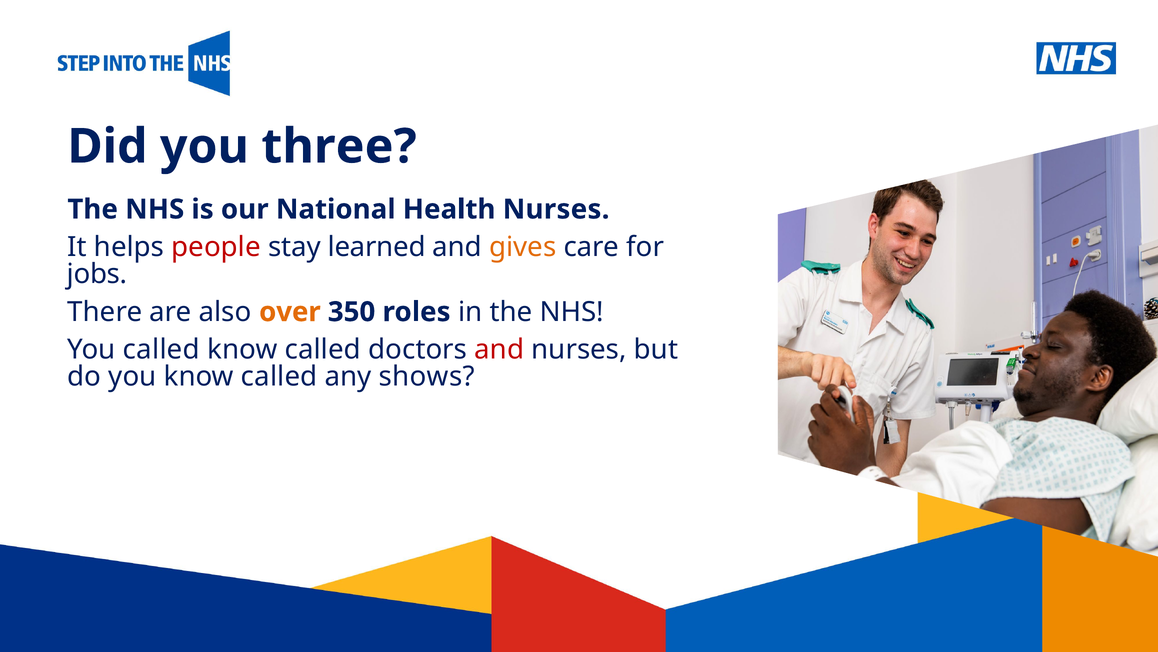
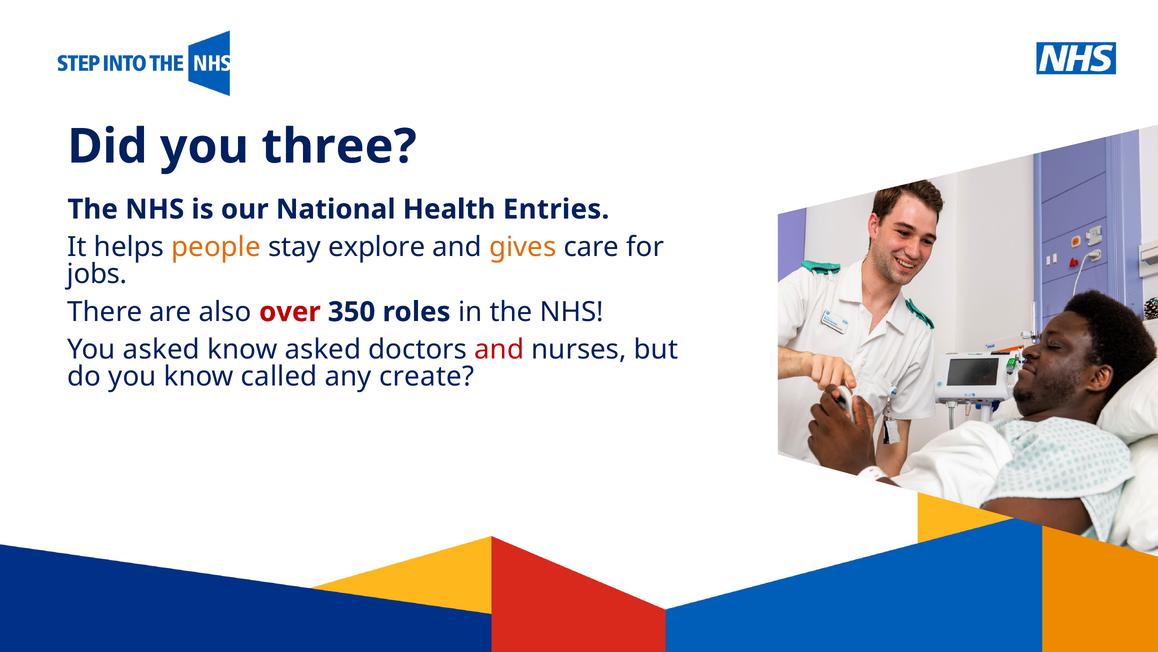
Health Nurses: Nurses -> Entries
people colour: red -> orange
learned: learned -> explore
over colour: orange -> red
You called: called -> asked
called at (323, 349): called -> asked
shows: shows -> create
